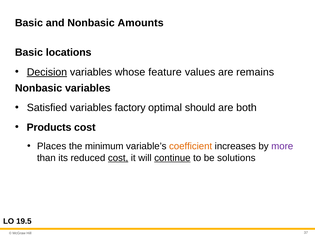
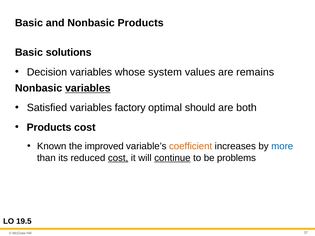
Nonbasic Amounts: Amounts -> Products
locations: locations -> solutions
Decision underline: present -> none
feature: feature -> system
variables at (88, 88) underline: none -> present
Places: Places -> Known
minimum: minimum -> improved
more colour: purple -> blue
solutions: solutions -> problems
